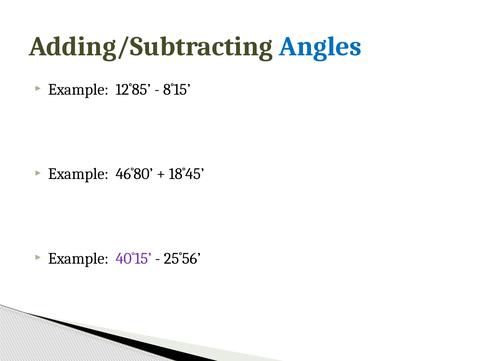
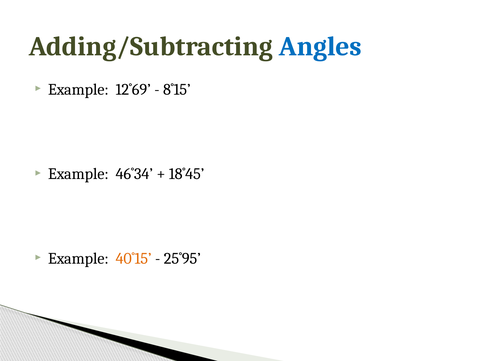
12˚85: 12˚85 -> 12˚69
46˚80: 46˚80 -> 46˚34
40˚15 colour: purple -> orange
25˚56: 25˚56 -> 25˚95
